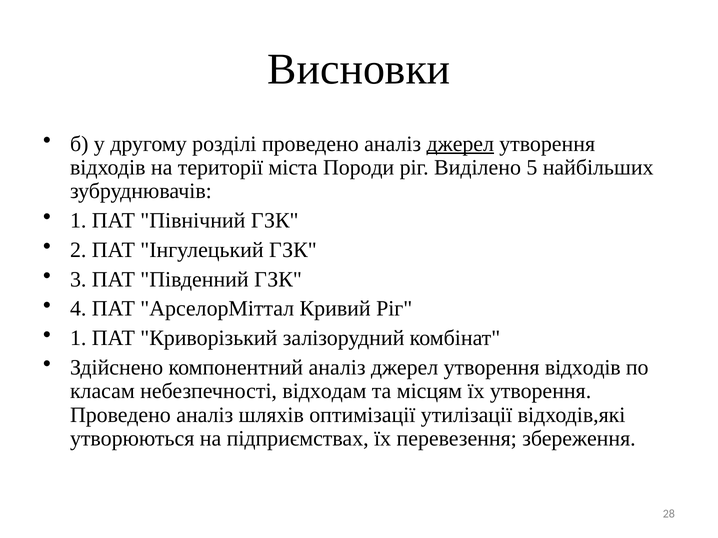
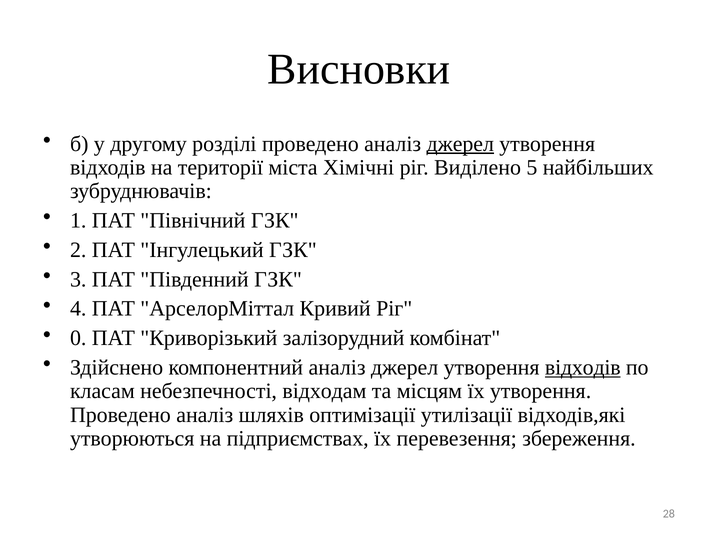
Породи: Породи -> Хімічні
1 at (78, 338): 1 -> 0
відходів at (583, 368) underline: none -> present
